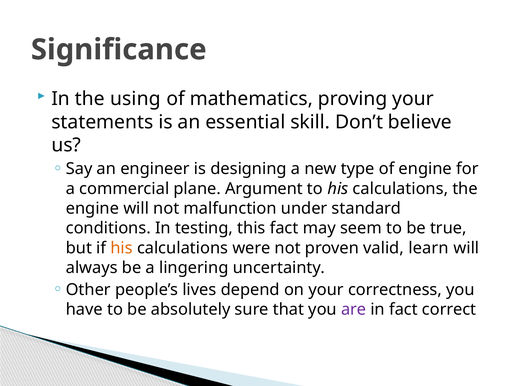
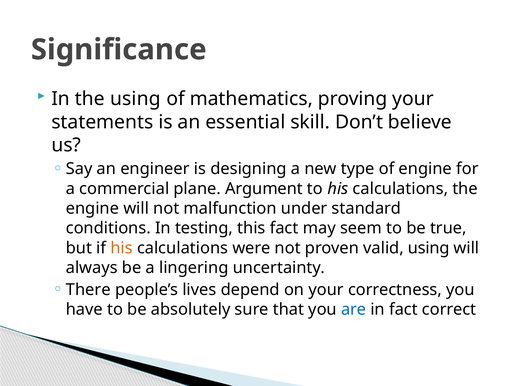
valid learn: learn -> using
Other: Other -> There
are colour: purple -> blue
